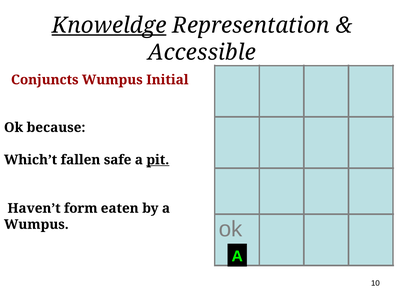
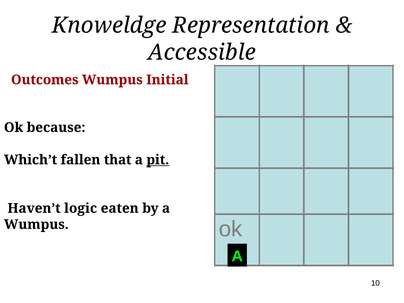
Knoweldge underline: present -> none
Conjuncts: Conjuncts -> Outcomes
safe: safe -> that
form: form -> logic
